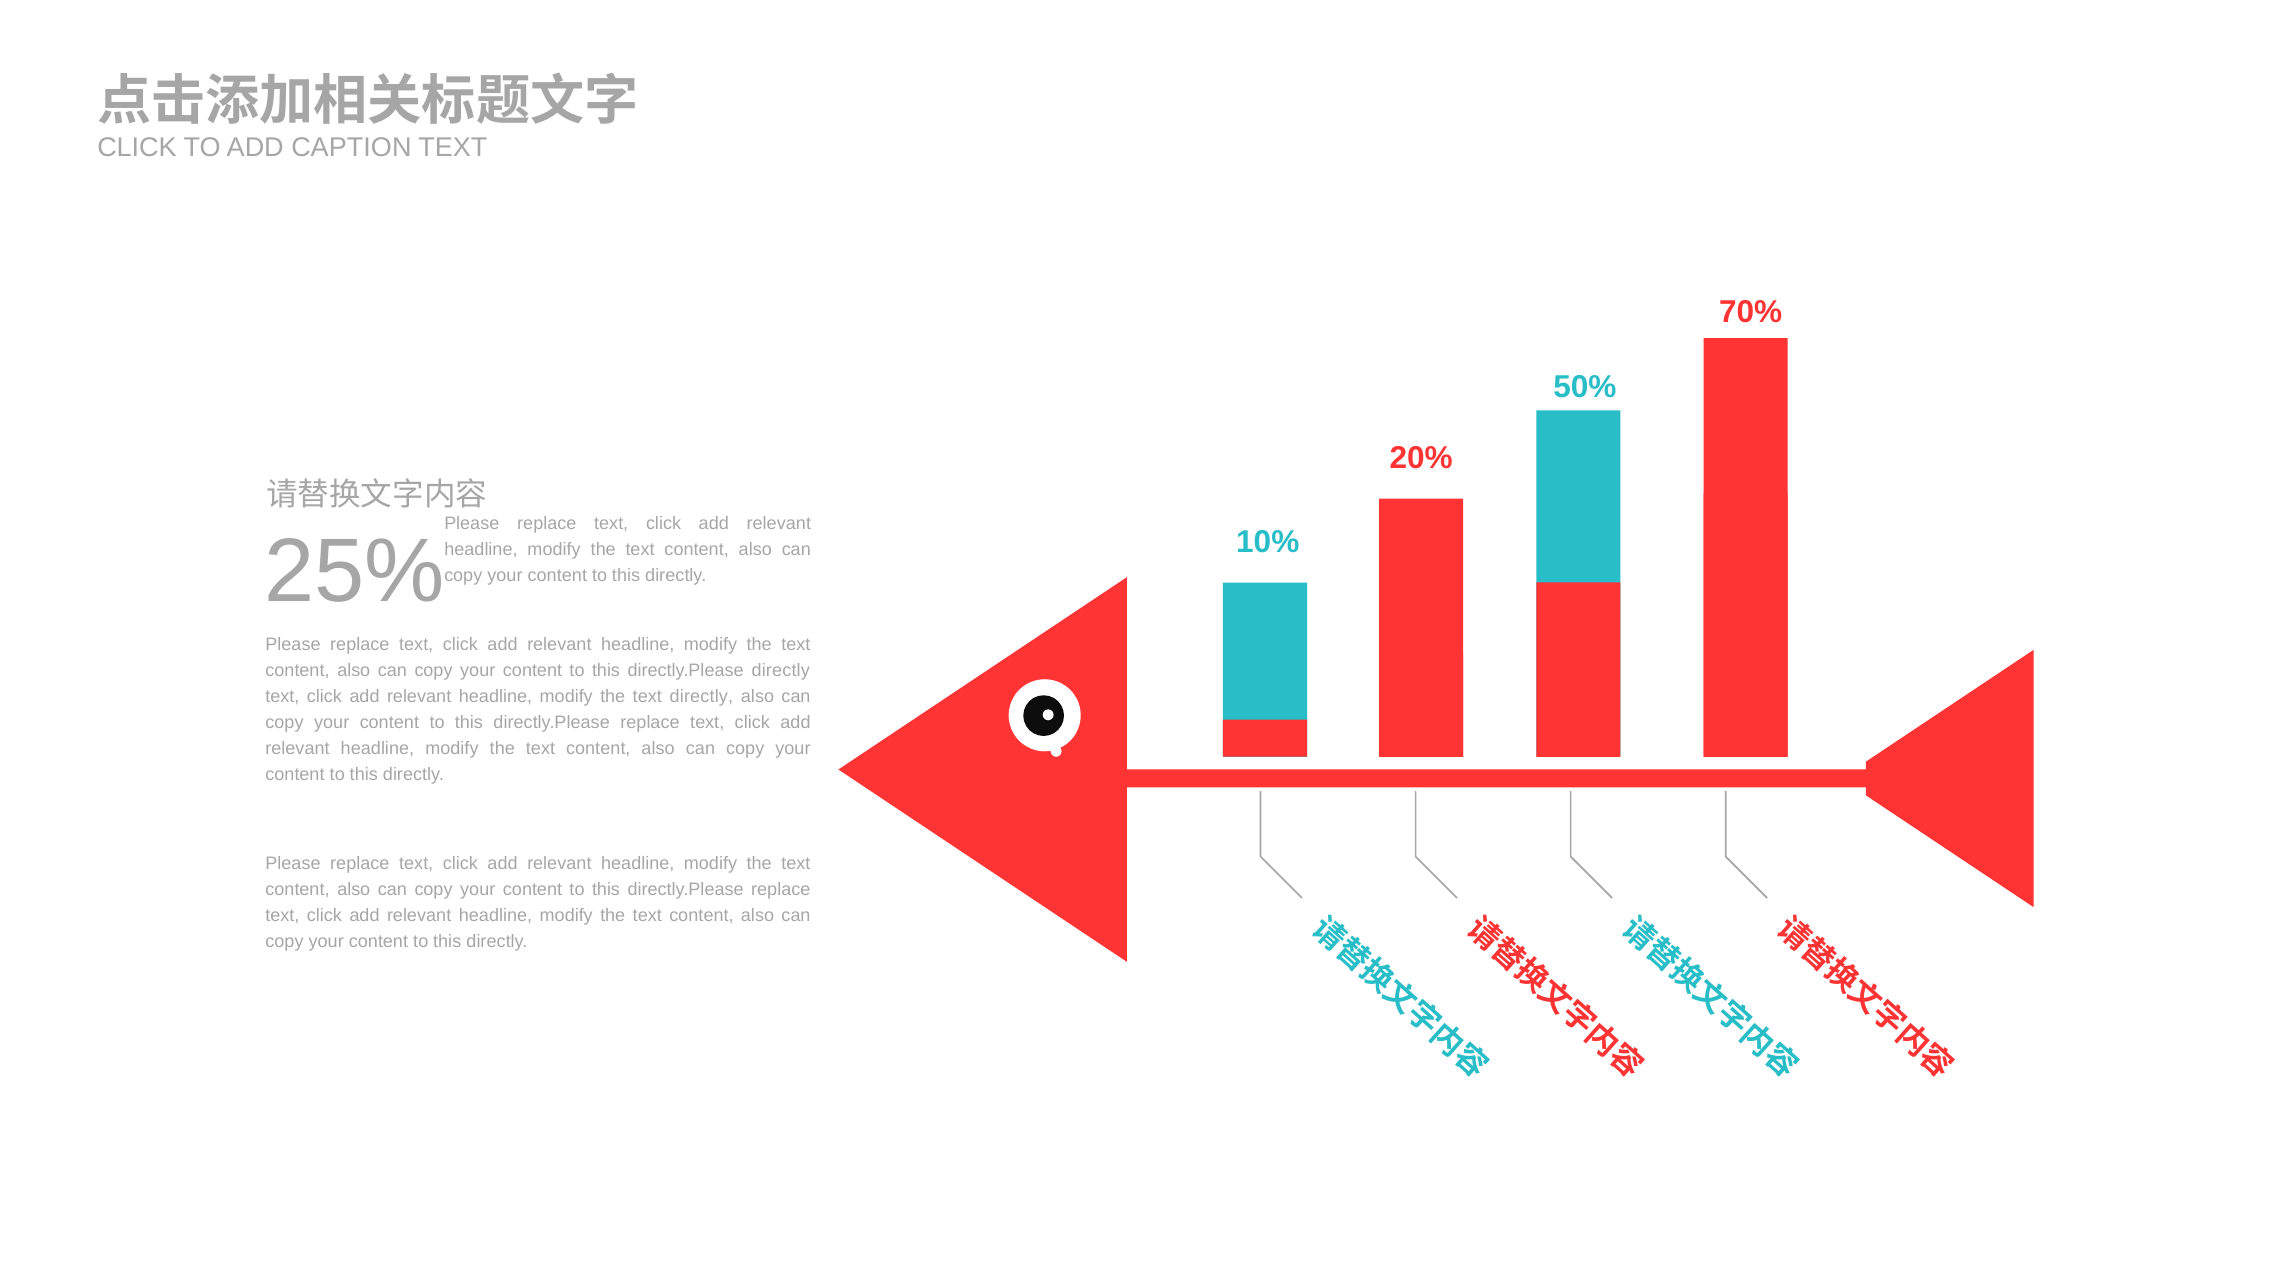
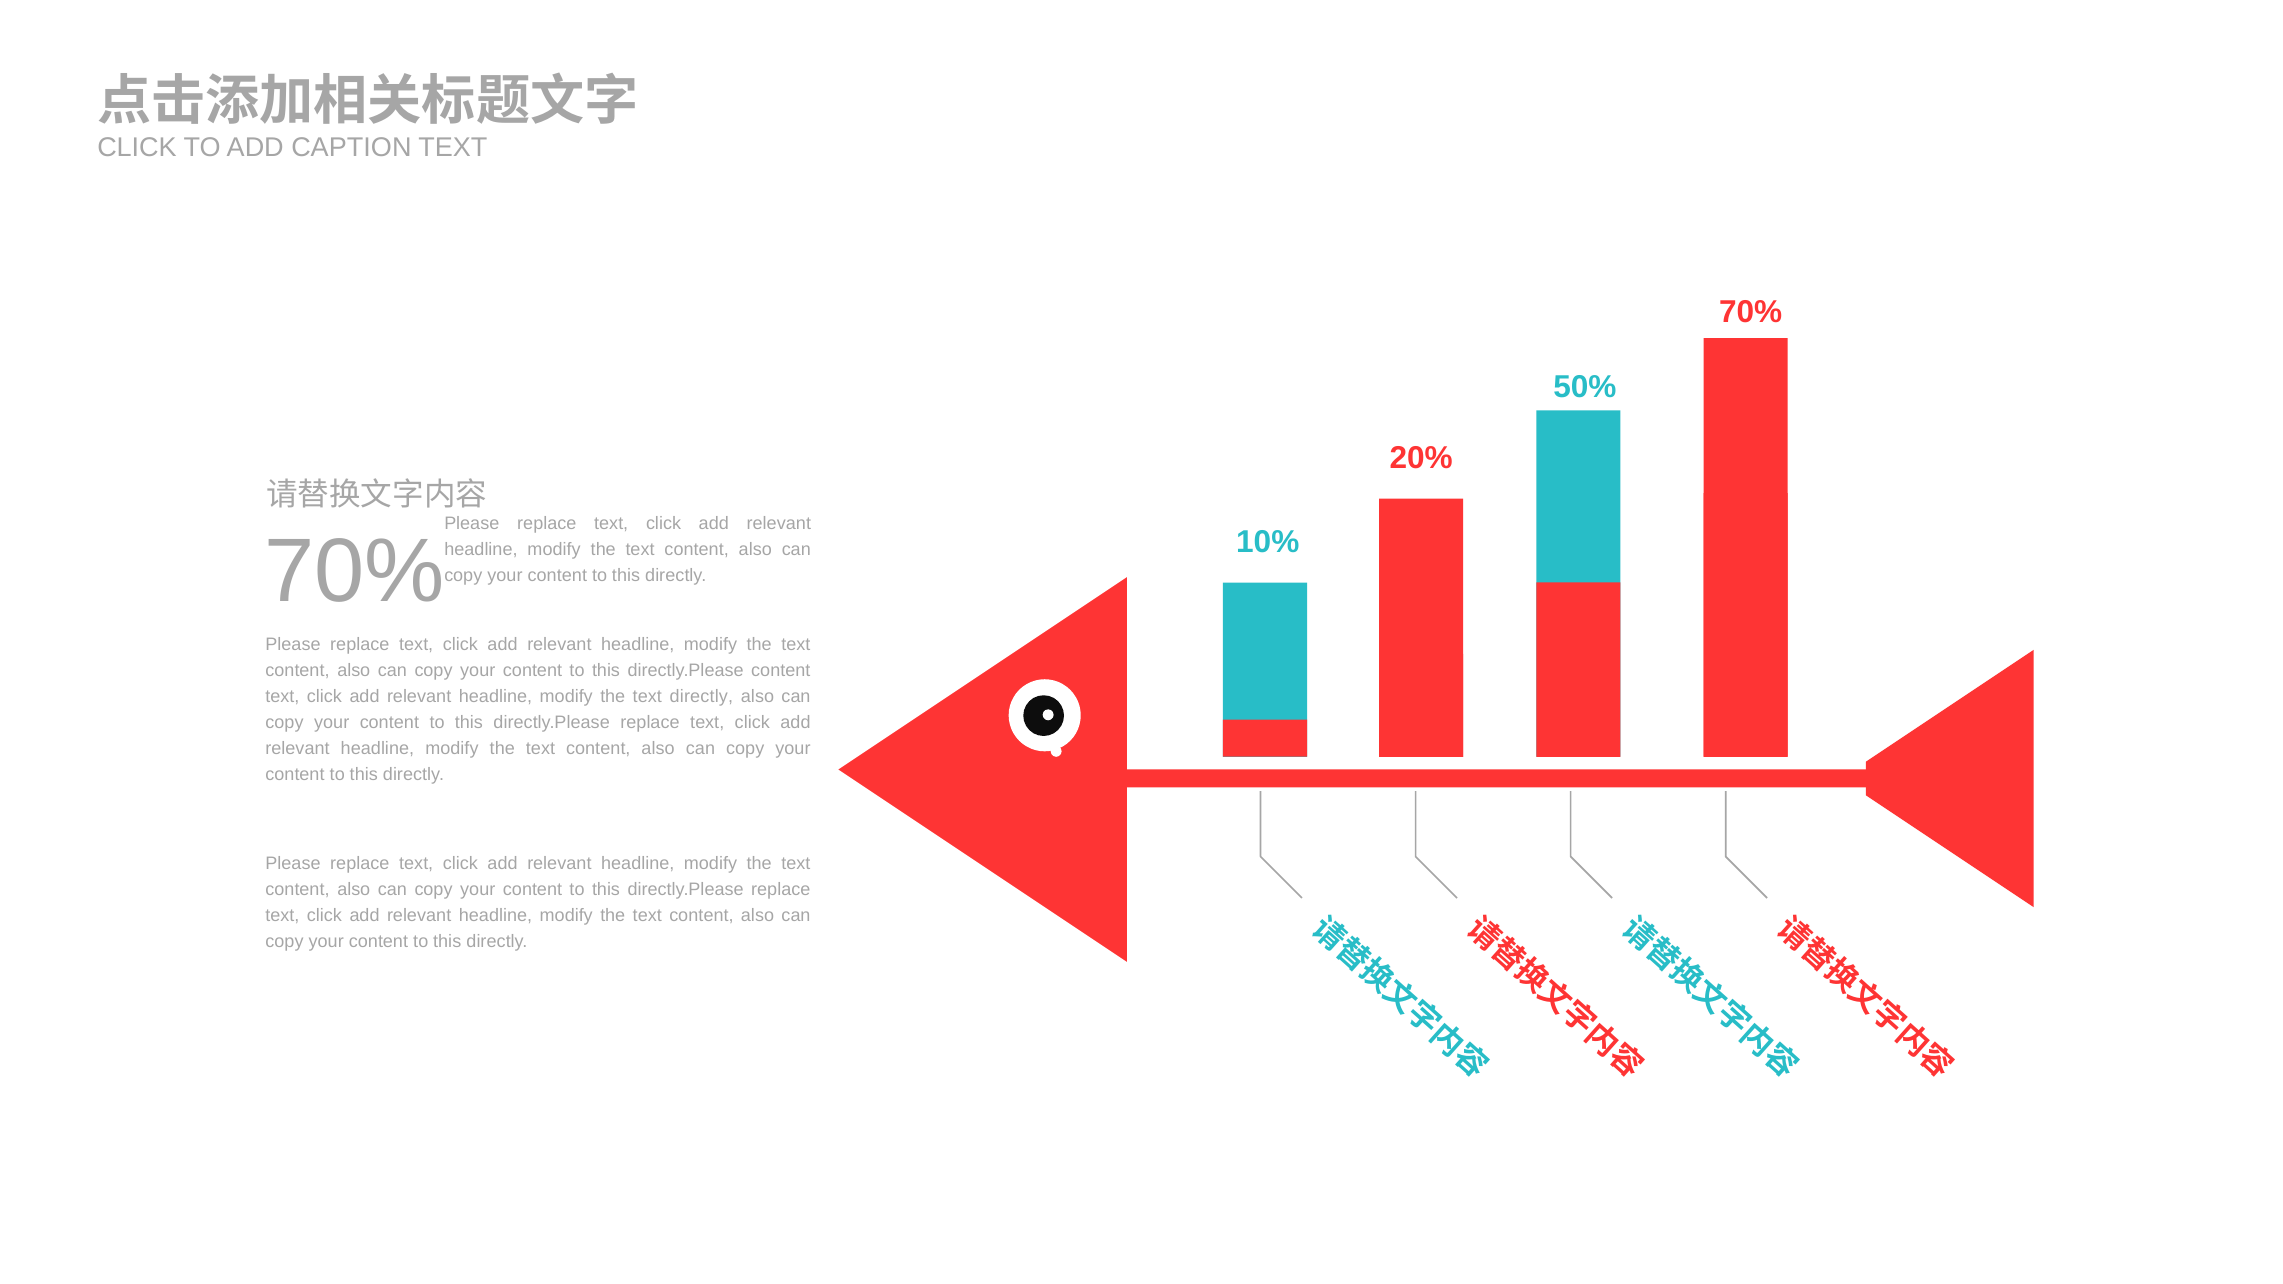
25% at (355, 572): 25% -> 70%
directly.Please directly: directly -> content
